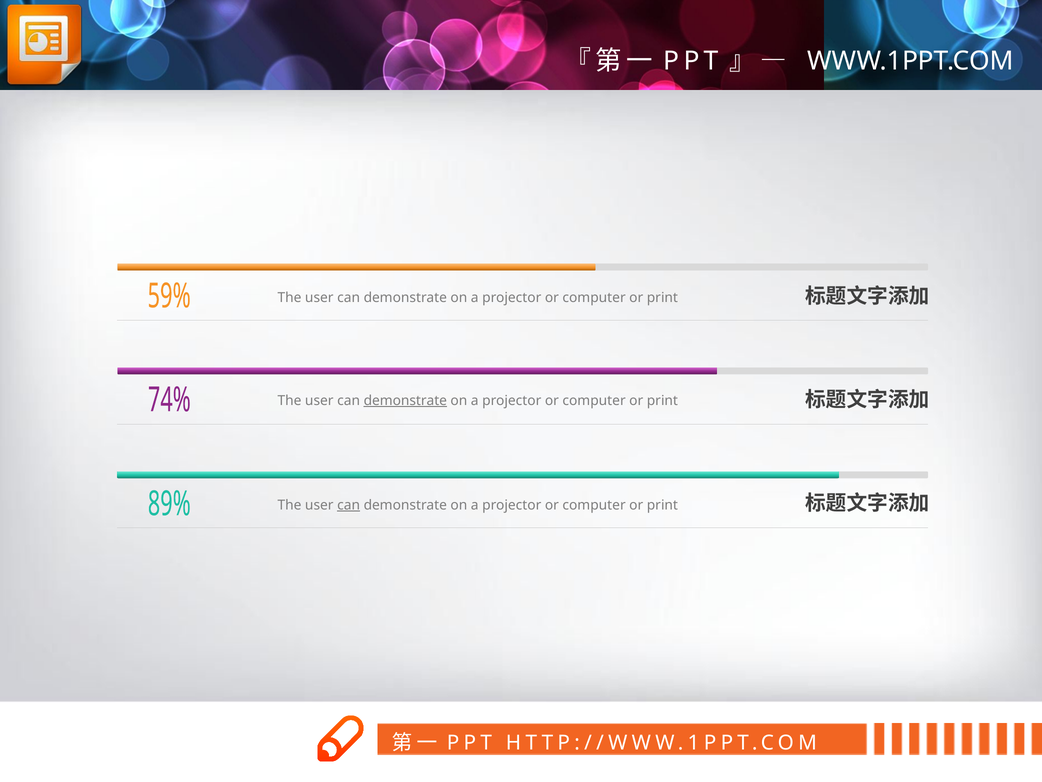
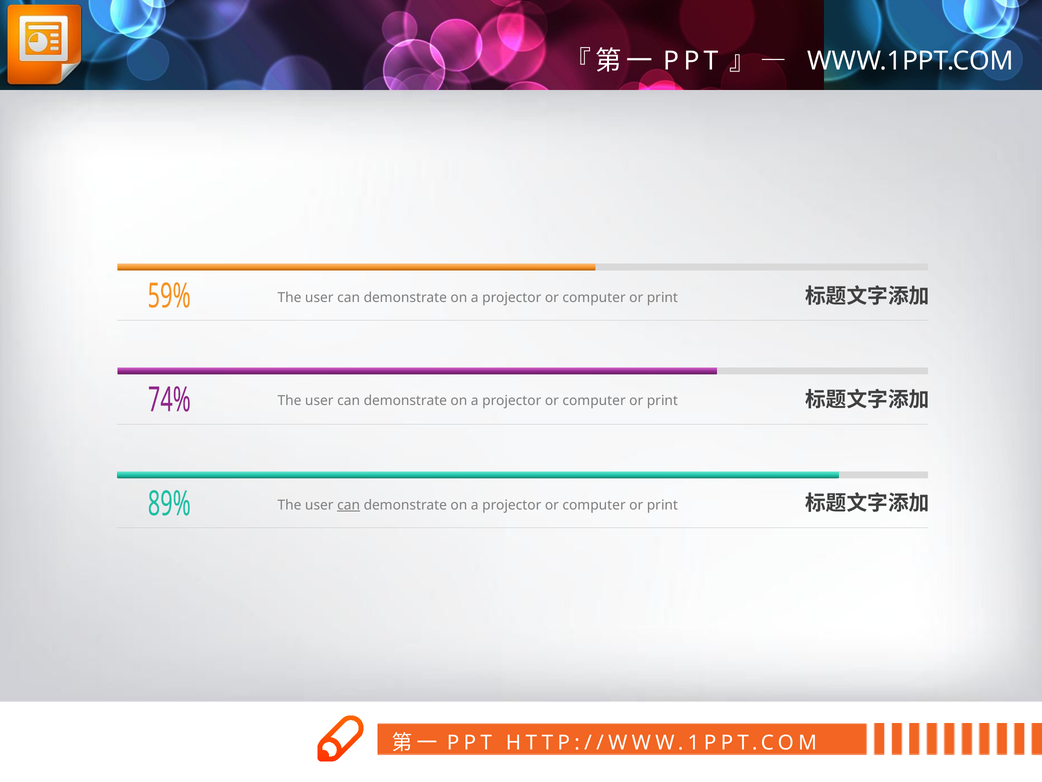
demonstrate at (405, 400) underline: present -> none
